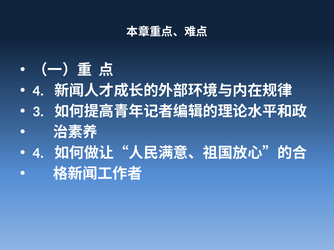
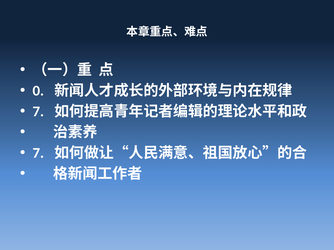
4 at (38, 91): 4 -> 0
3 at (38, 112): 3 -> 7
4 at (38, 153): 4 -> 7
